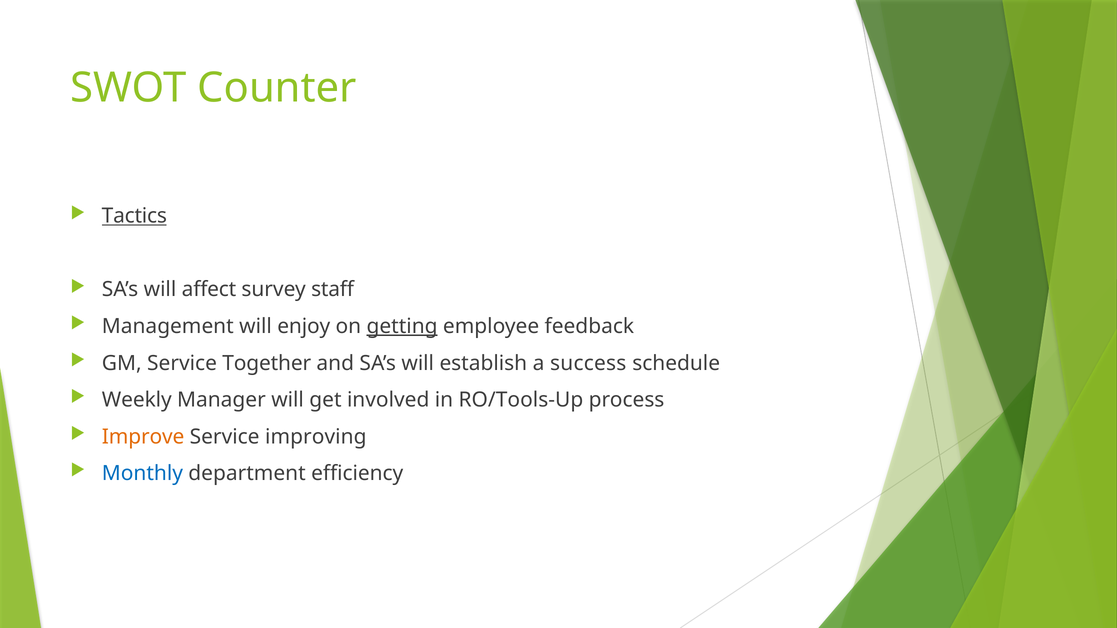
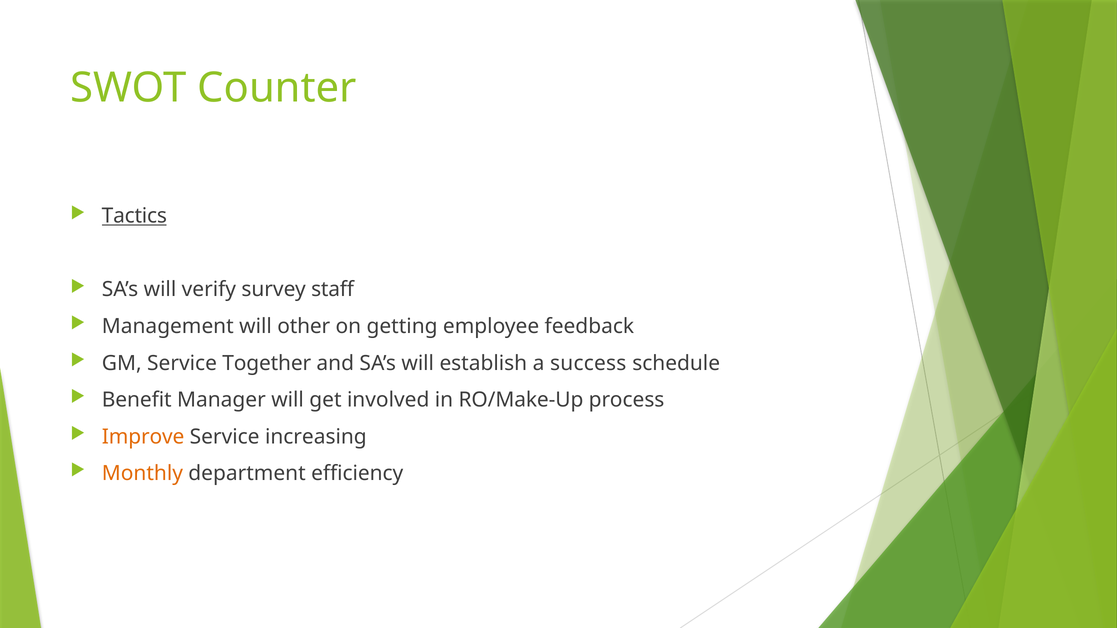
affect: affect -> verify
enjoy: enjoy -> other
getting underline: present -> none
Weekly: Weekly -> Benefit
RO/Tools-Up: RO/Tools-Up -> RO/Make-Up
improving: improving -> increasing
Monthly colour: blue -> orange
